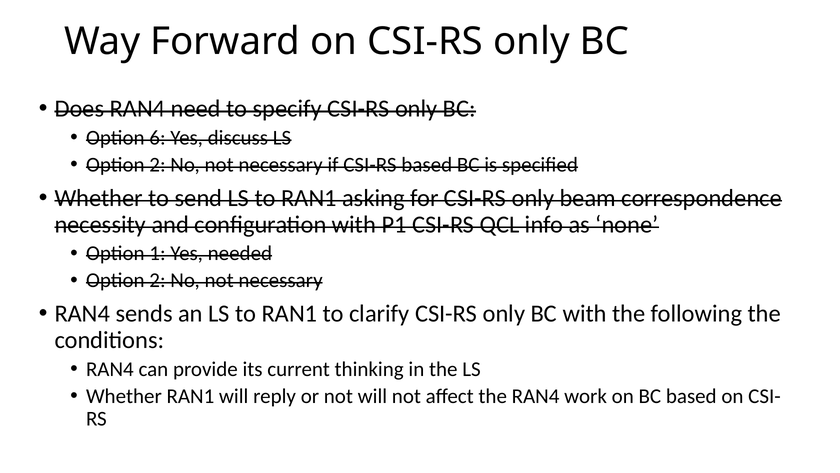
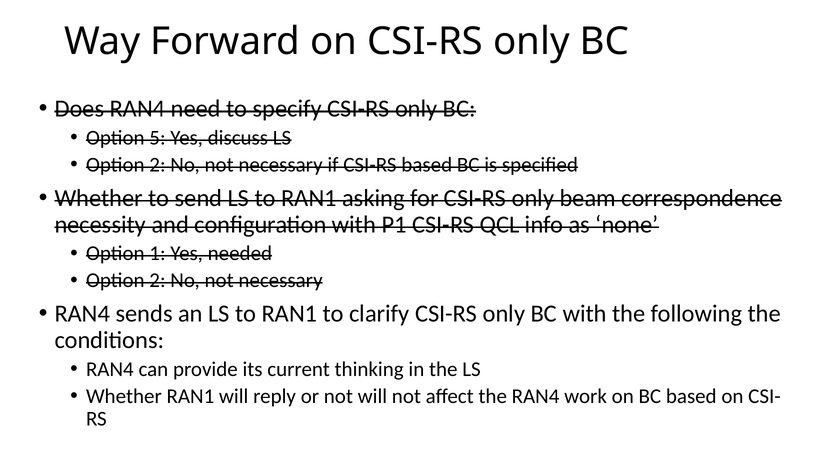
6: 6 -> 5
